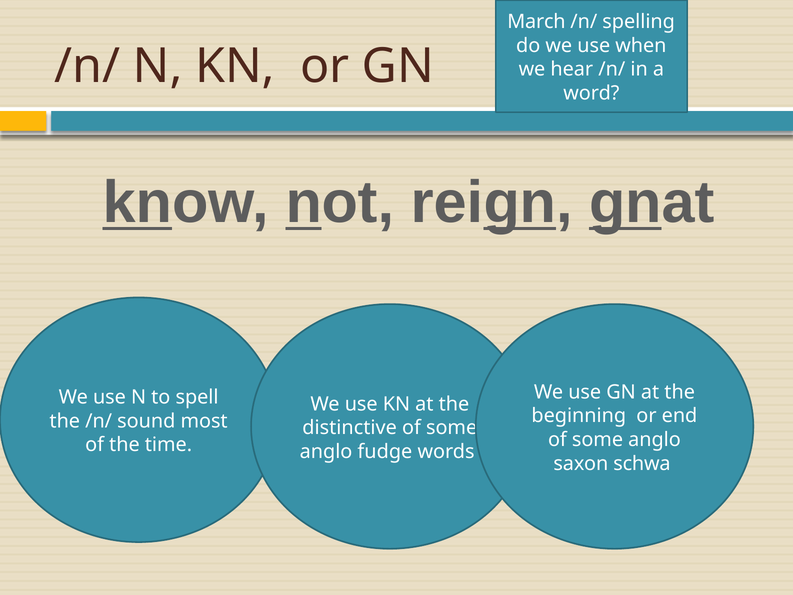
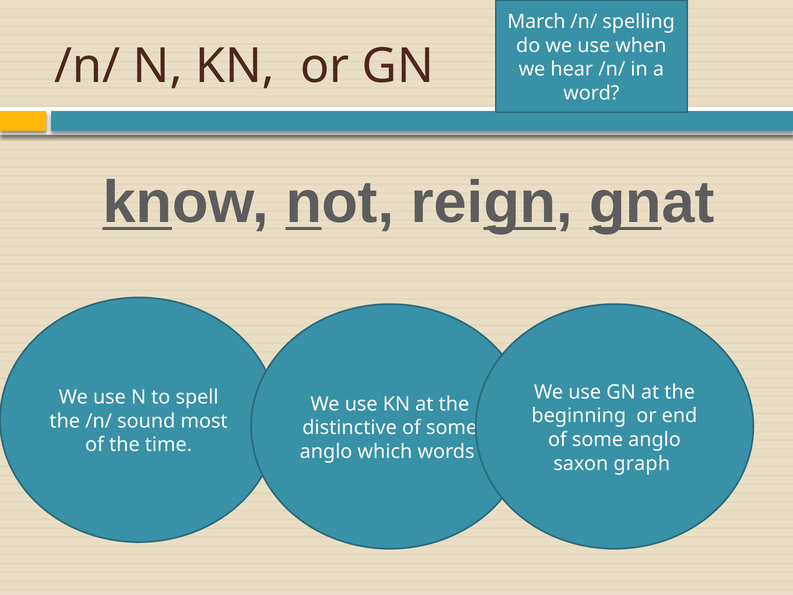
fudge: fudge -> which
schwa: schwa -> graph
